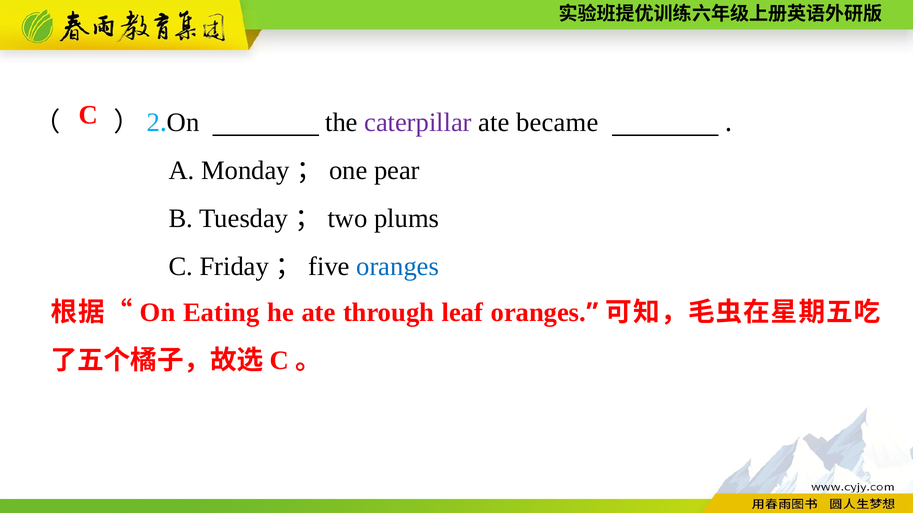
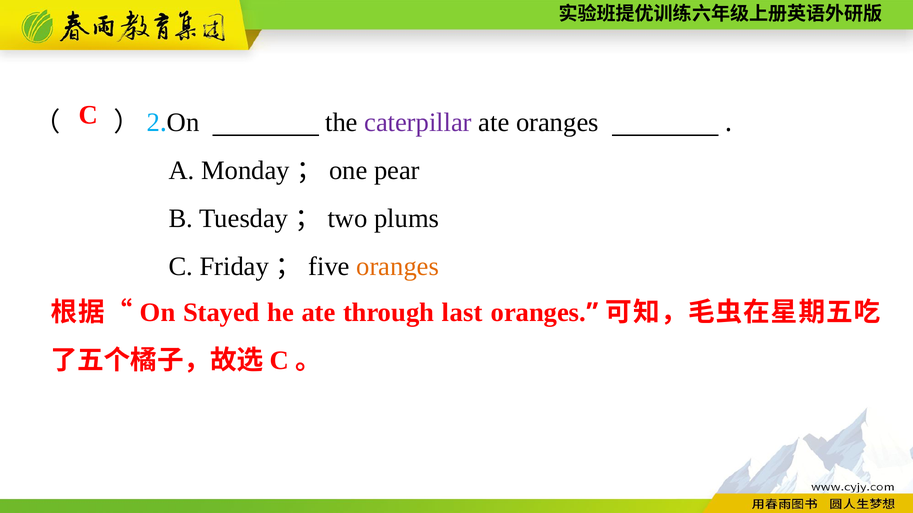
ate became: became -> oranges
oranges at (398, 267) colour: blue -> orange
Eating: Eating -> Stayed
leaf: leaf -> last
